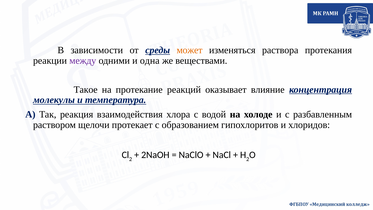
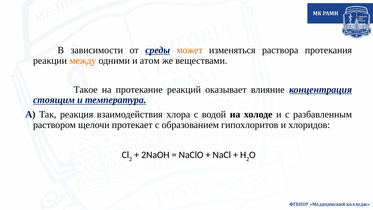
между colour: purple -> orange
одна: одна -> атом
молекулы: молекулы -> стоящим
